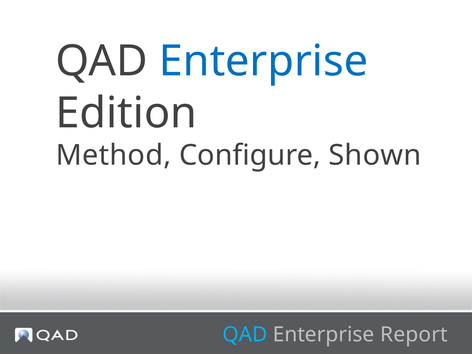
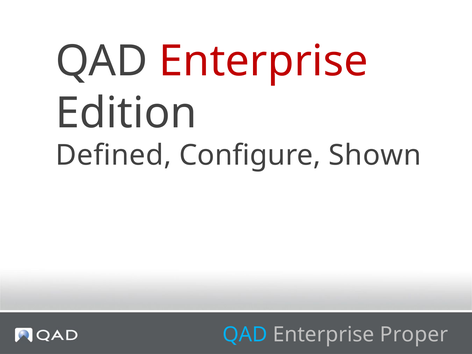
Enterprise at (264, 61) colour: blue -> red
Method: Method -> Defined
Report: Report -> Proper
